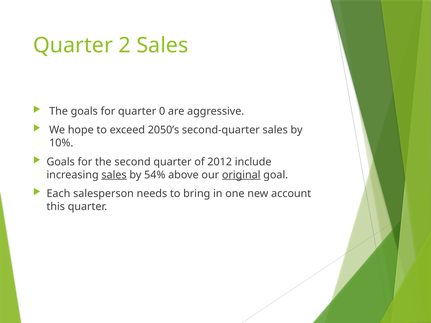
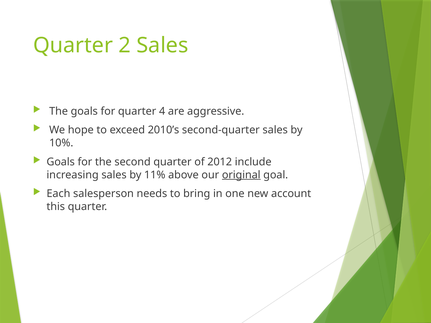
0: 0 -> 4
2050’s: 2050’s -> 2010’s
sales at (114, 175) underline: present -> none
54%: 54% -> 11%
